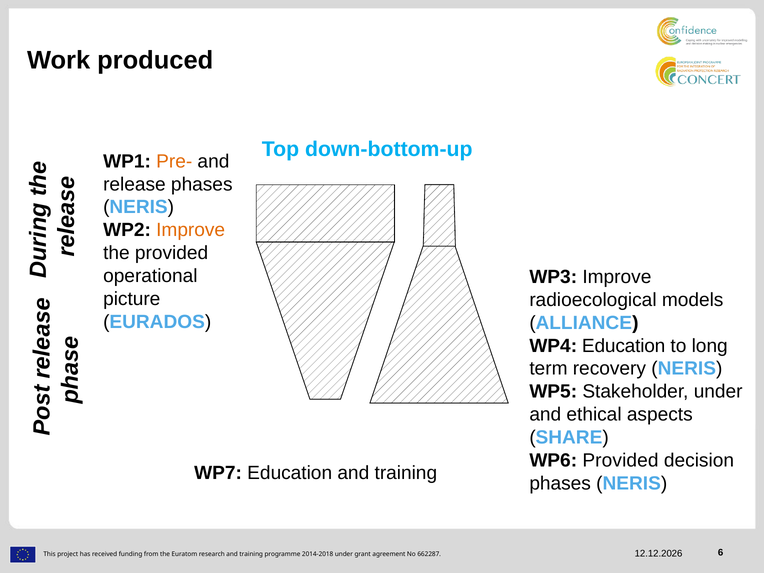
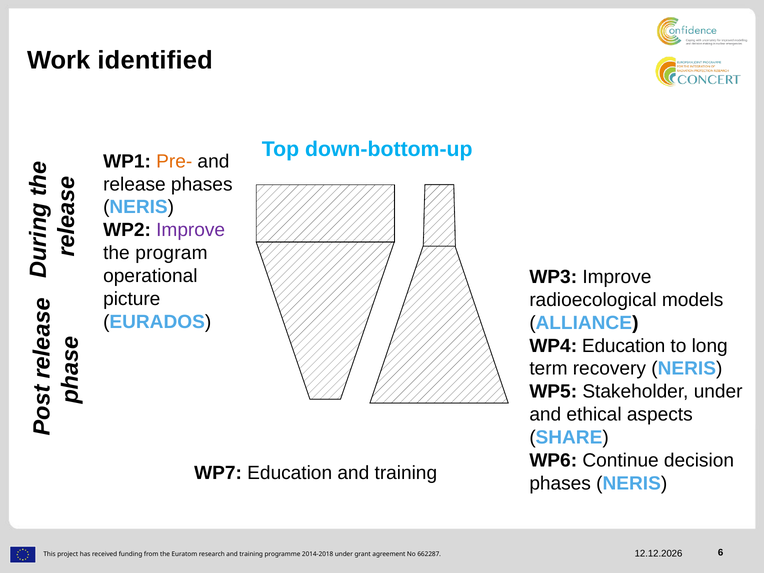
produced: produced -> identified
Improve at (191, 230) colour: orange -> purple
the provided: provided -> program
WP6 Provided: Provided -> Continue
